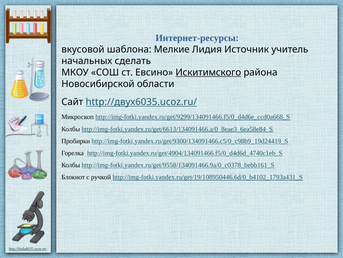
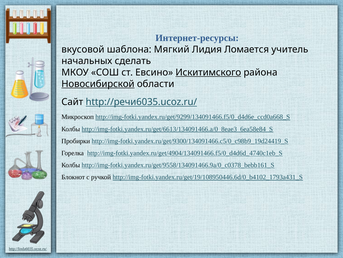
Мелкие: Мелкие -> Мягкий
Источник: Источник -> Ломается
Новосибирской underline: none -> present
http://двух6035.ucoz.ru/: http://двух6035.ucoz.ru/ -> http://речи6035.ucoz.ru/
